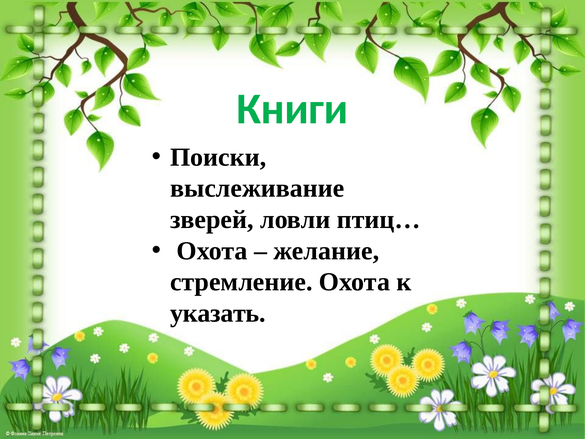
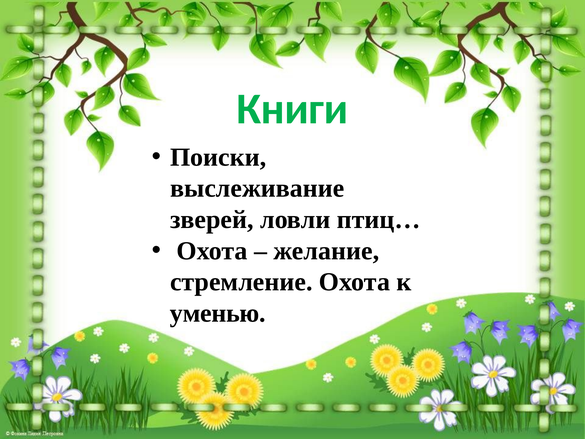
указать: указать -> уменью
